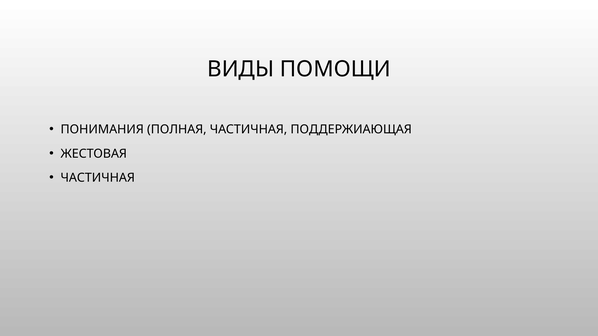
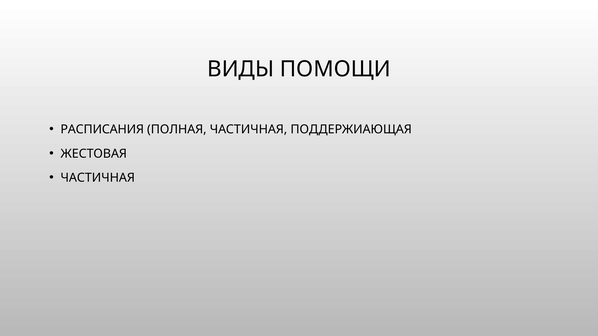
ПОНИМАНИЯ: ПОНИМАНИЯ -> РАСПИСАНИЯ
